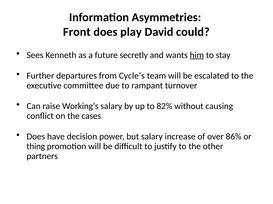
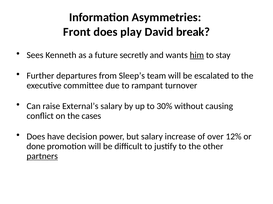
David could: could -> break
Cycle’s: Cycle’s -> Sleep’s
Working’s: Working’s -> External’s
82%: 82% -> 30%
86%: 86% -> 12%
thing: thing -> done
partners underline: none -> present
